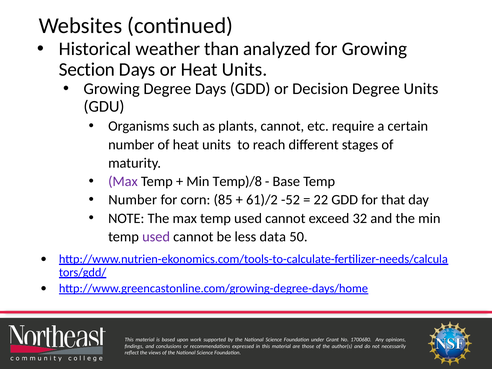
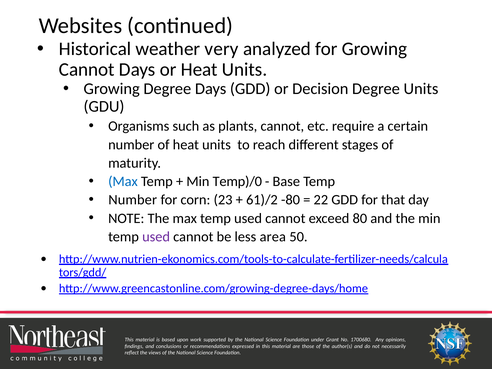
than: than -> very
Section at (87, 70): Section -> Cannot
Max at (123, 181) colour: purple -> blue
Temp)/8: Temp)/8 -> Temp)/0
85: 85 -> 23
-52: -52 -> -80
32: 32 -> 80
data: data -> area
